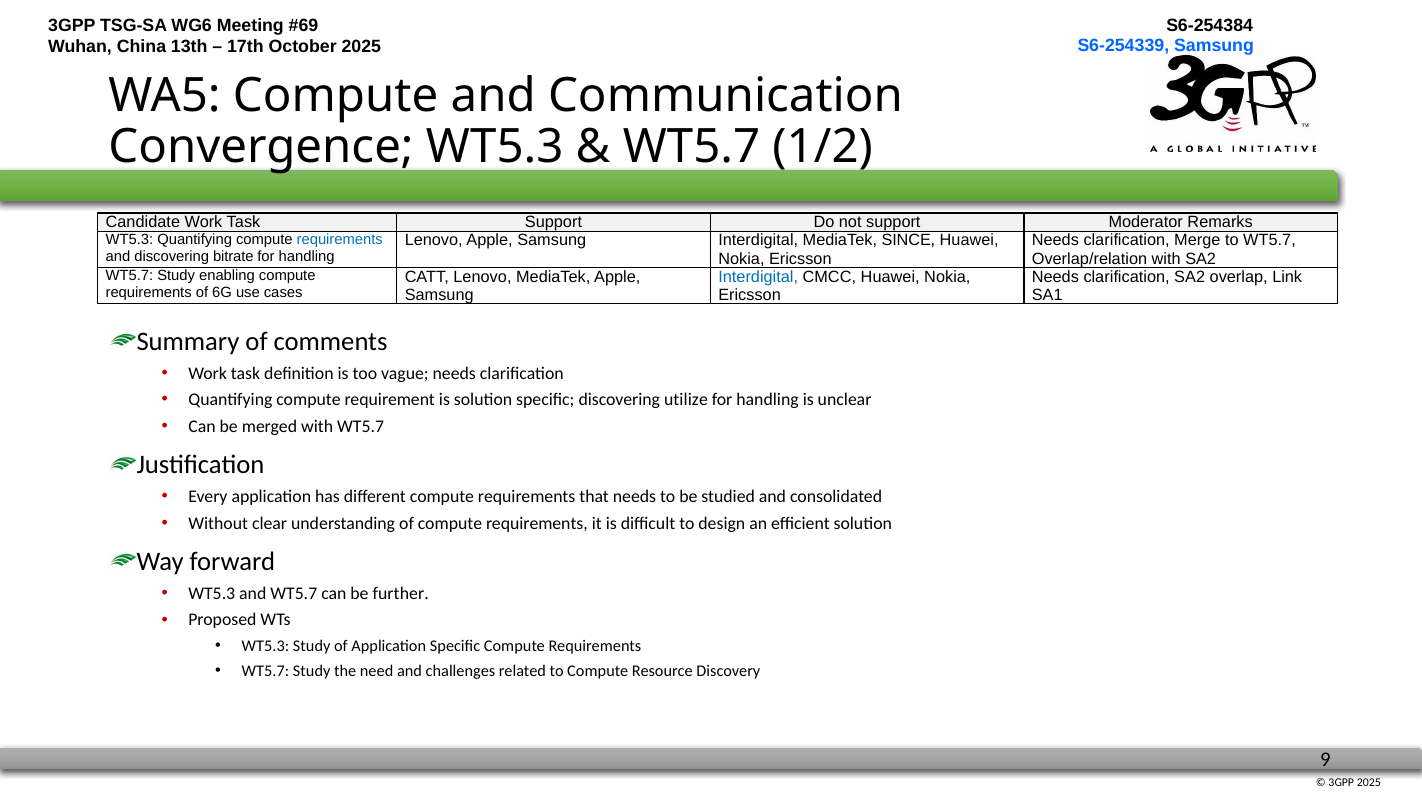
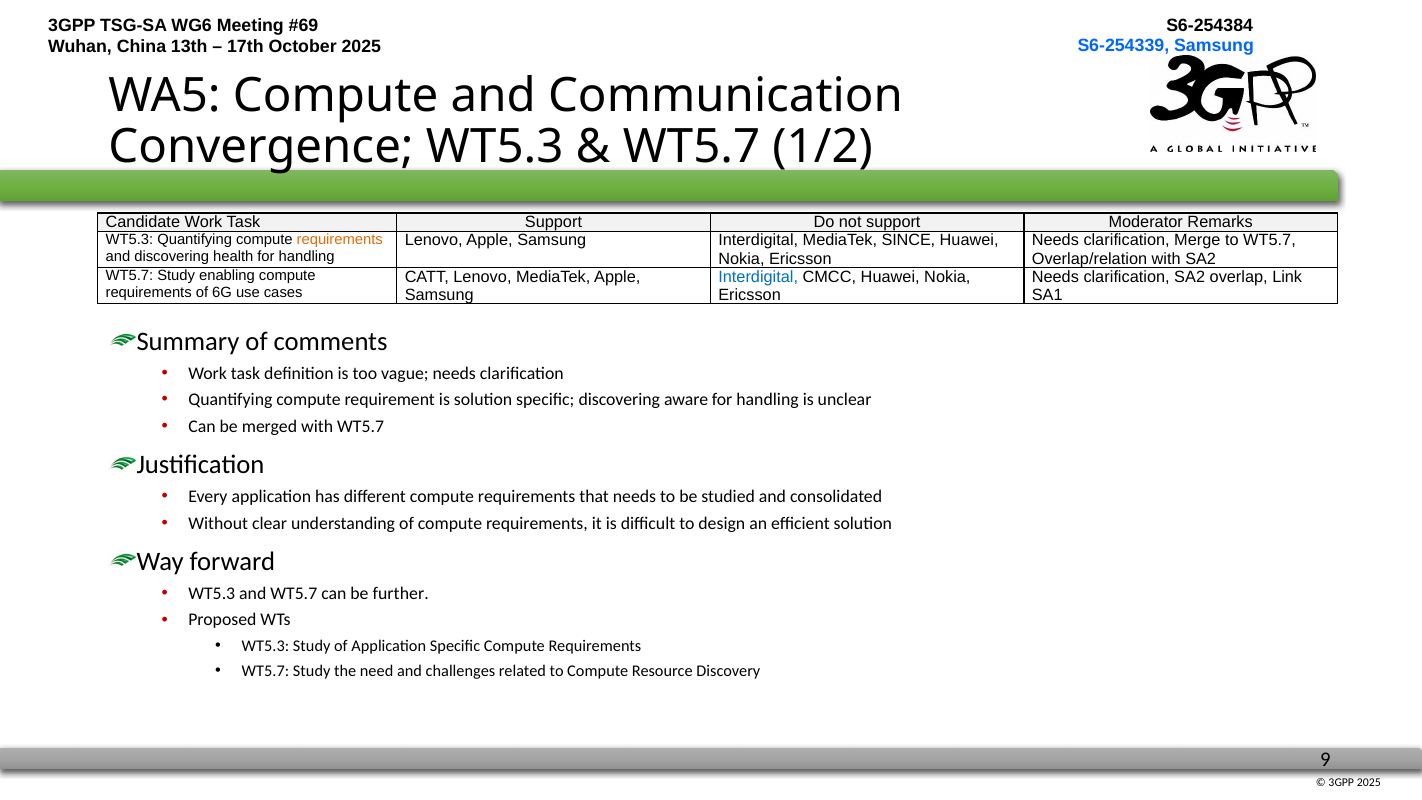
requirements at (340, 240) colour: blue -> orange
bitrate: bitrate -> health
utilize: utilize -> aware
